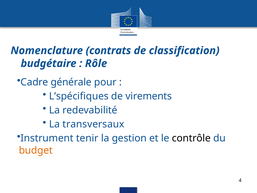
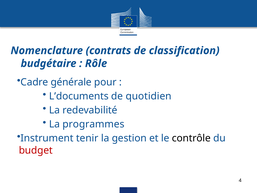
L’spécifiques: L’spécifiques -> L’documents
virements: virements -> quotidien
transversaux: transversaux -> programmes
budget colour: orange -> red
